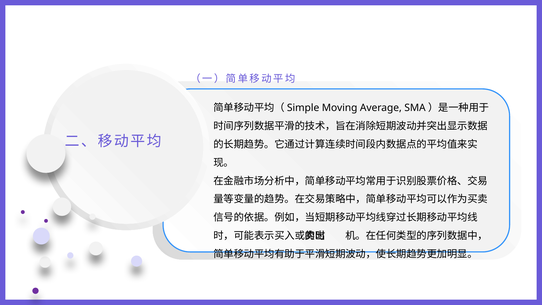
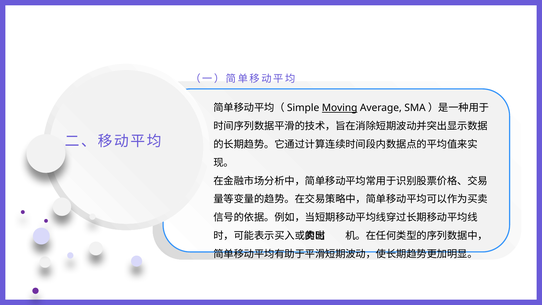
Moving underline: none -> present
